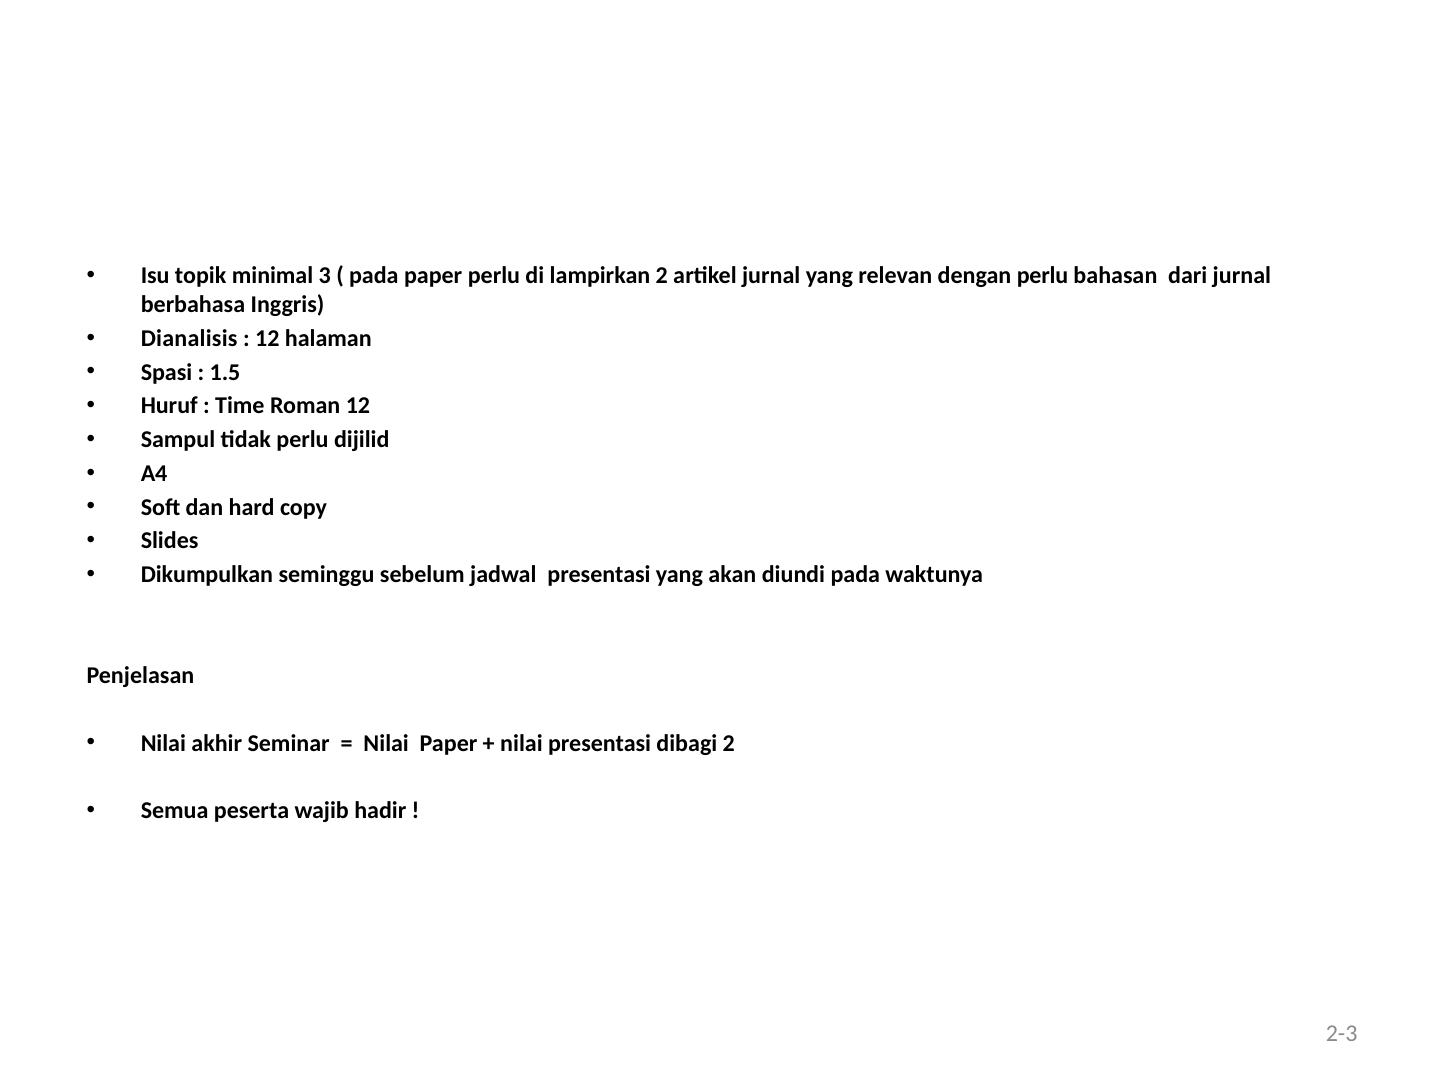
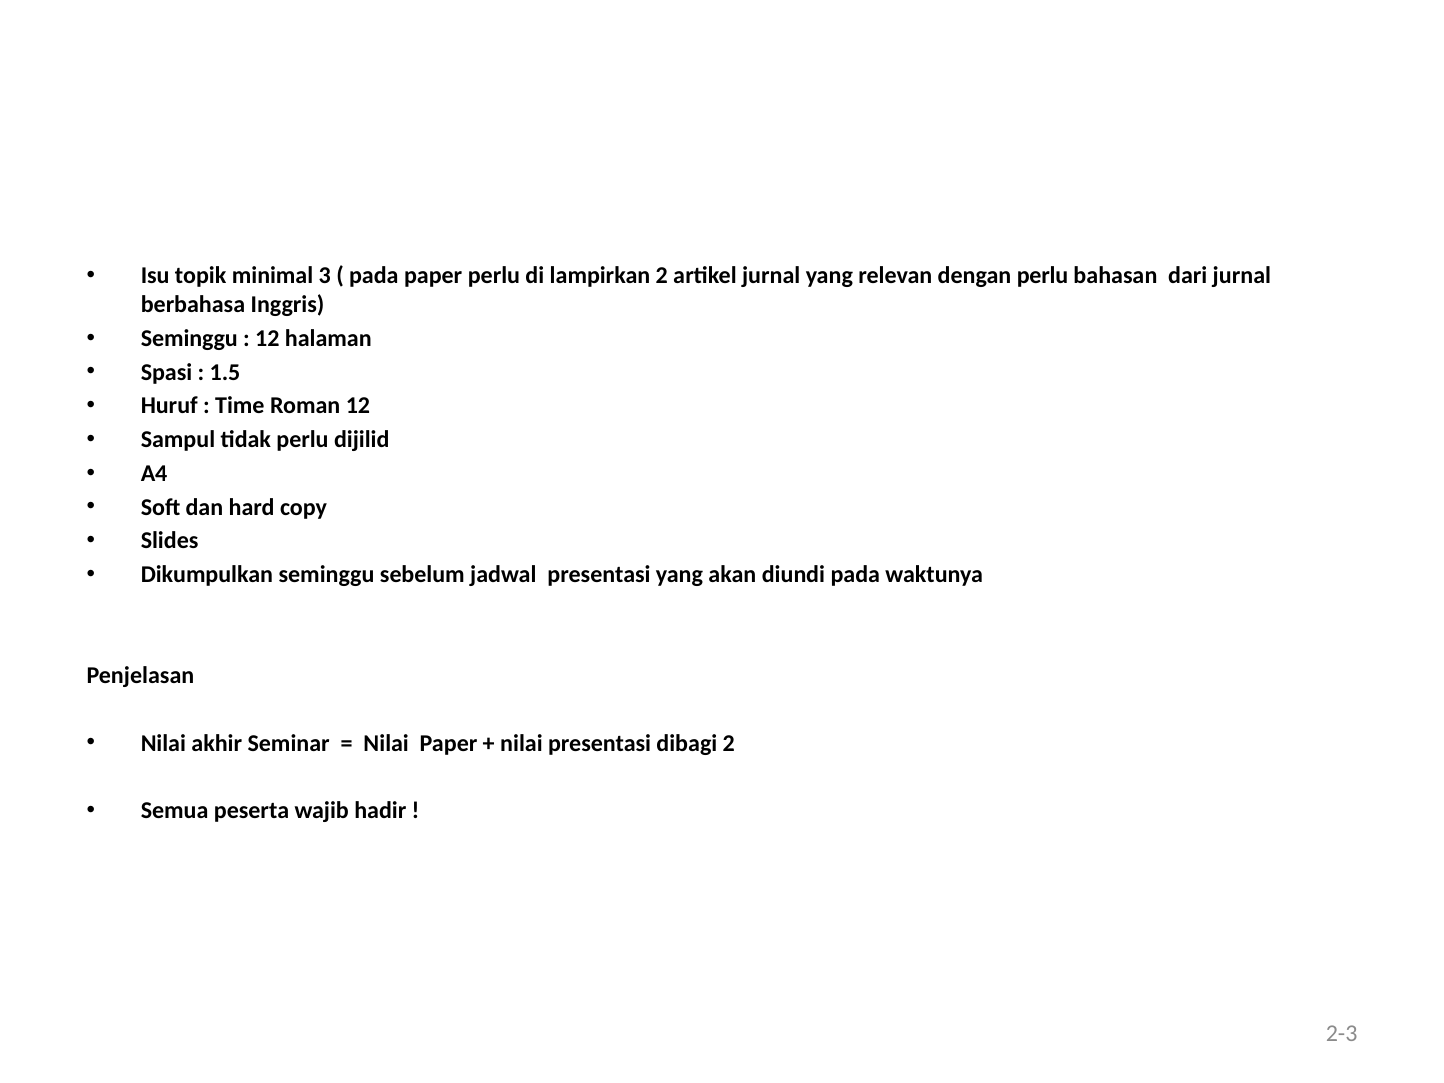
Dianalisis at (189, 339): Dianalisis -> Seminggu
